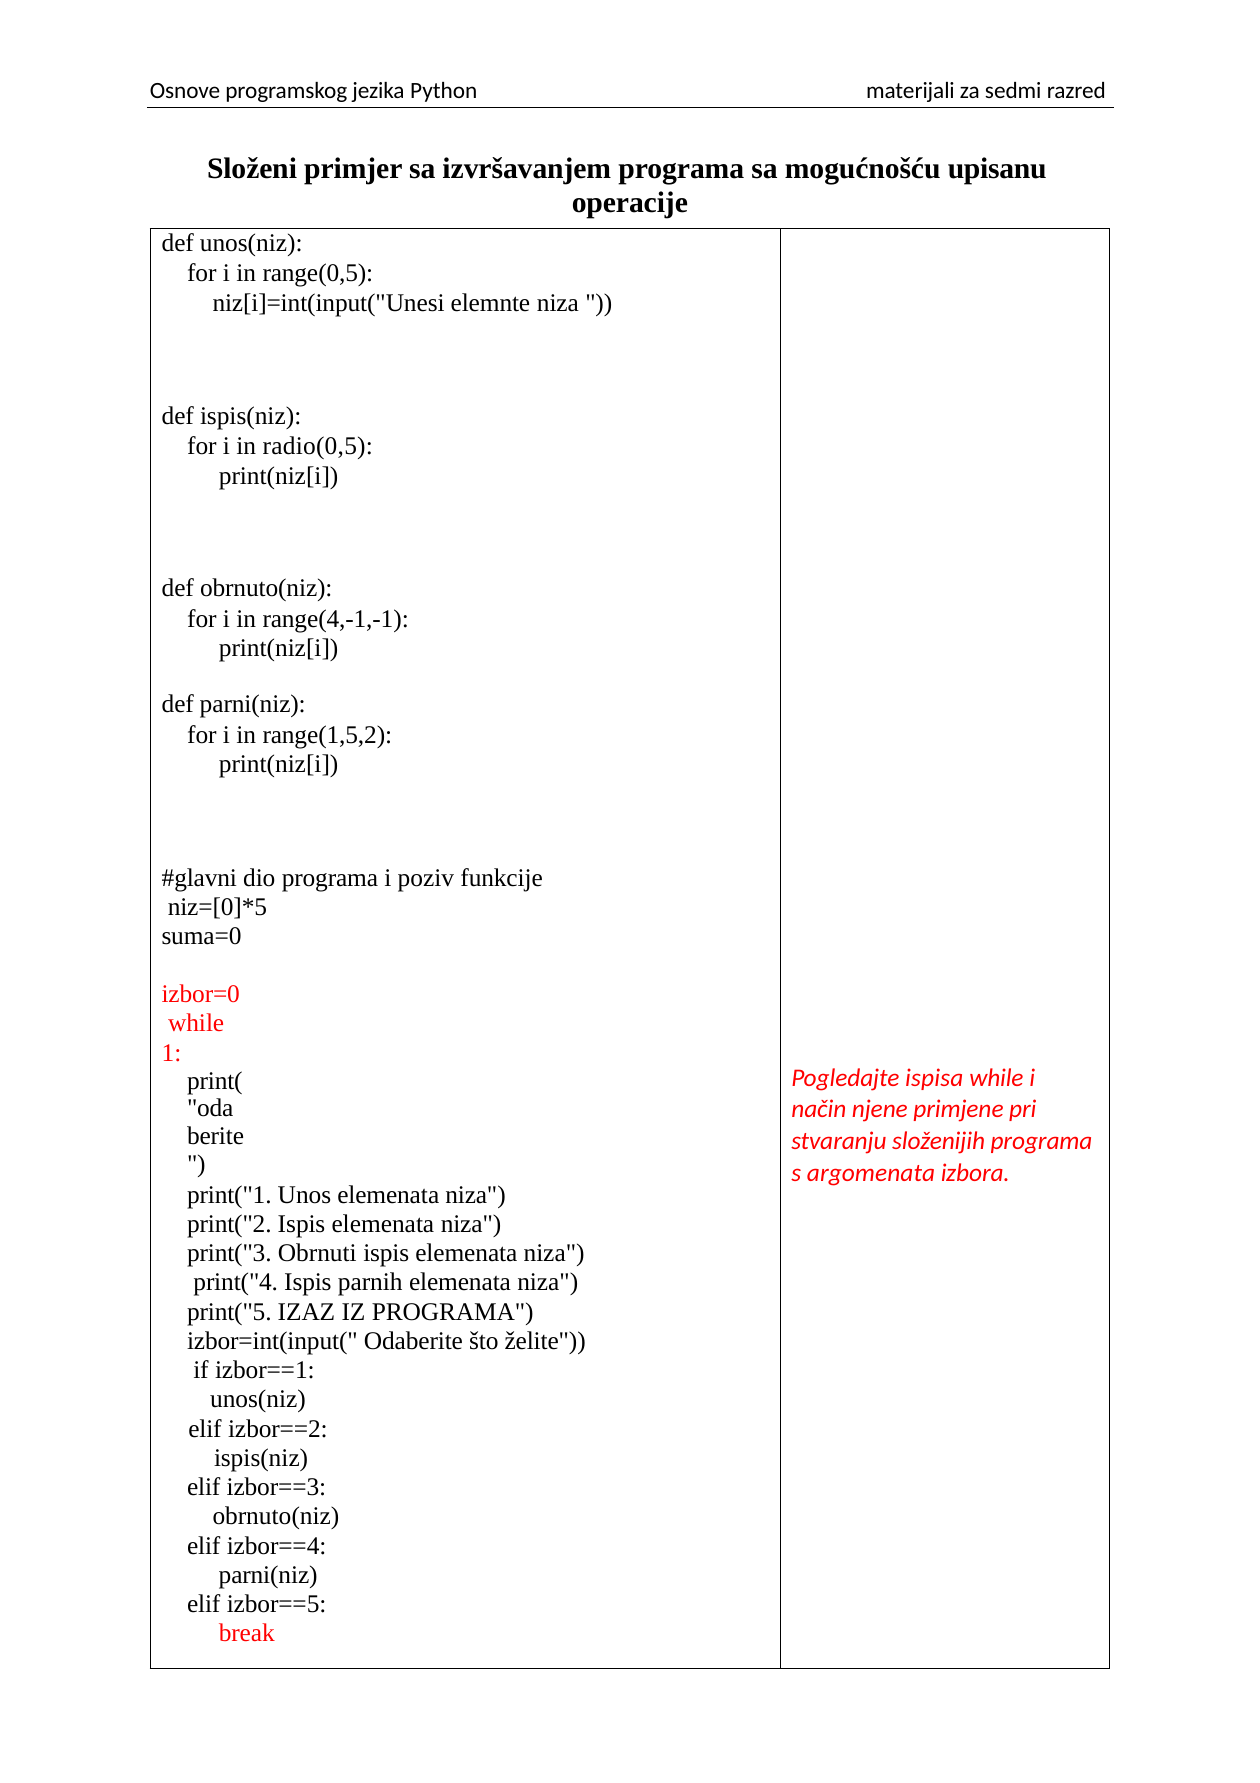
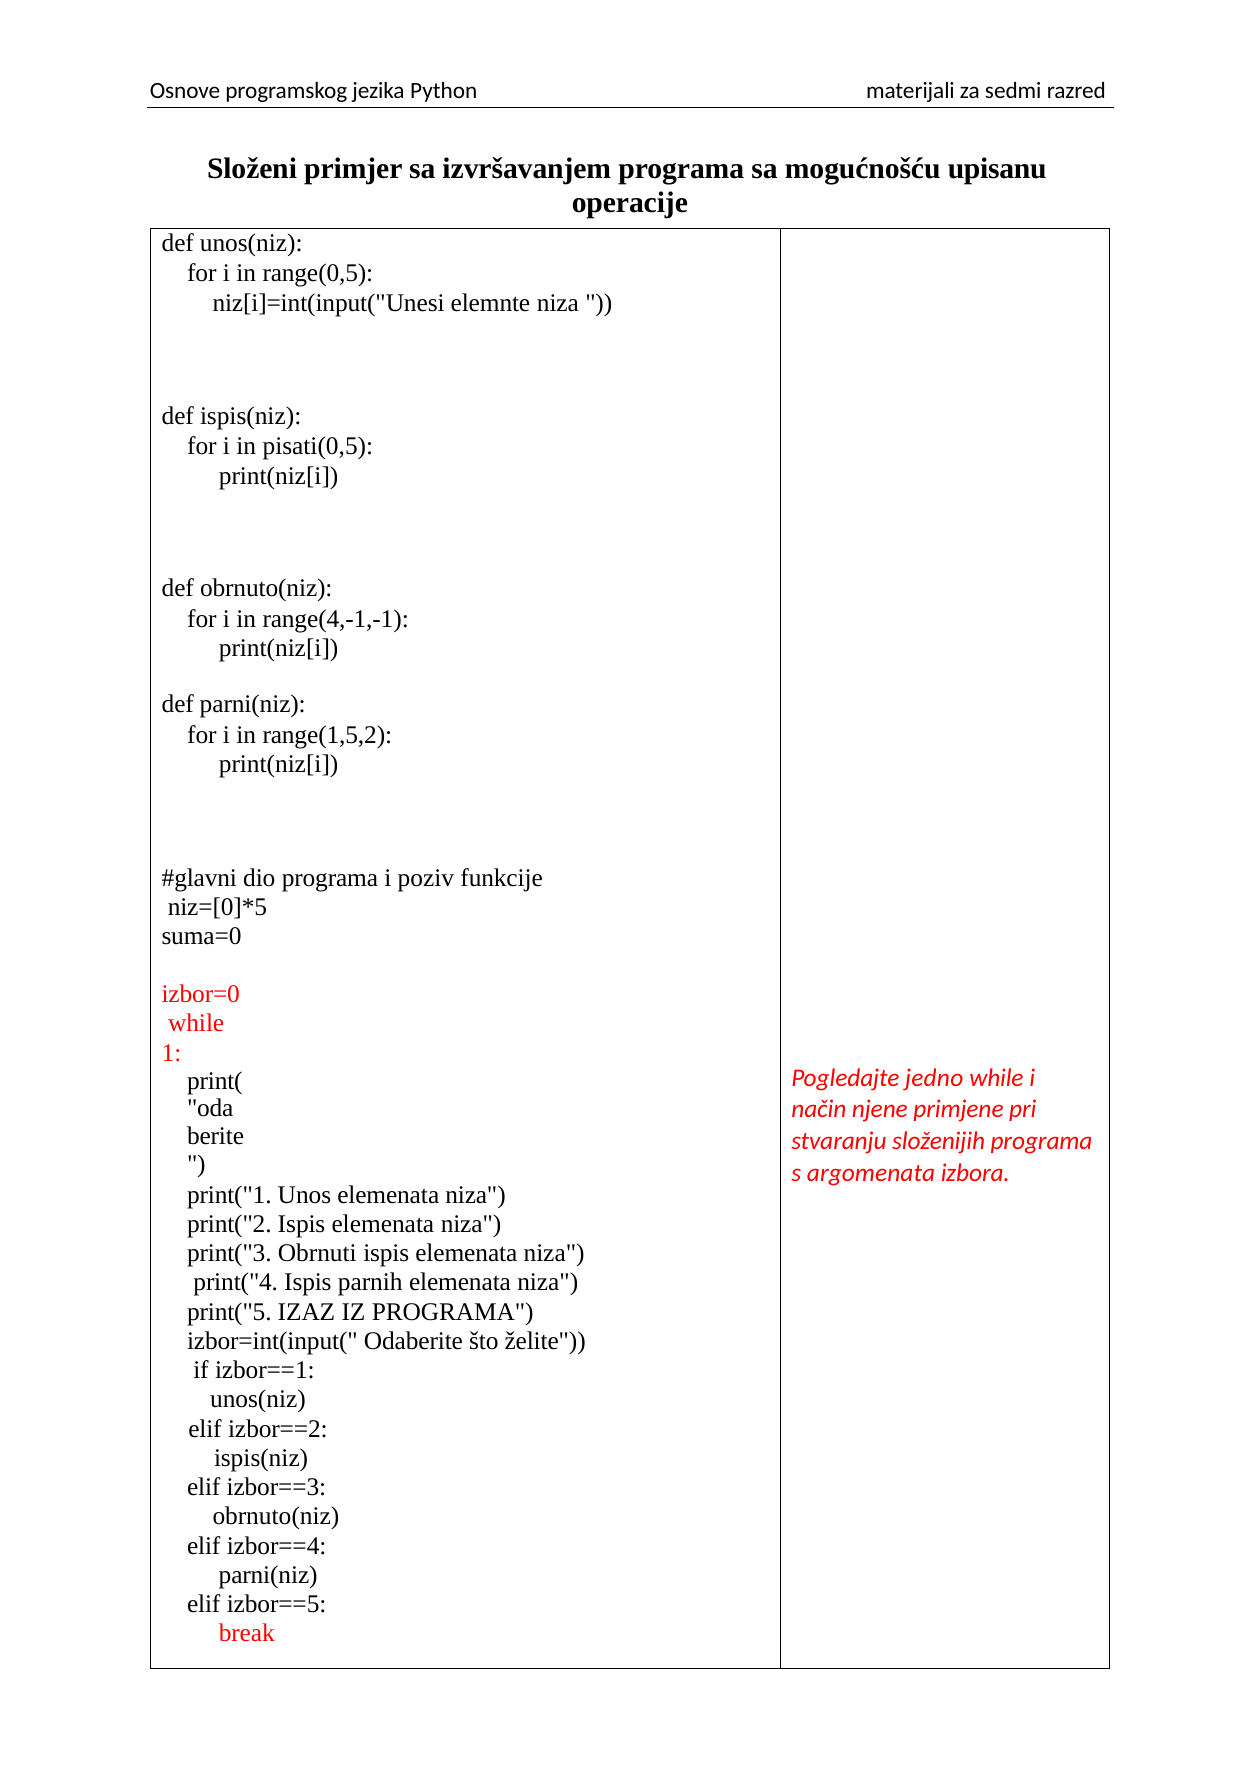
radio(0,5: radio(0,5 -> pisati(0,5
ispisa: ispisa -> jedno
